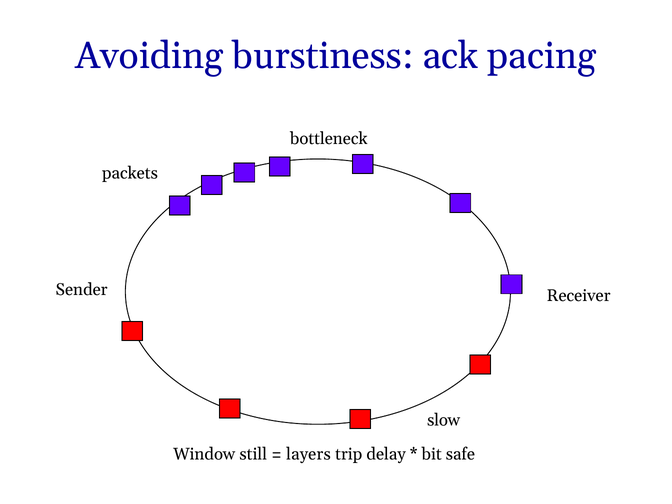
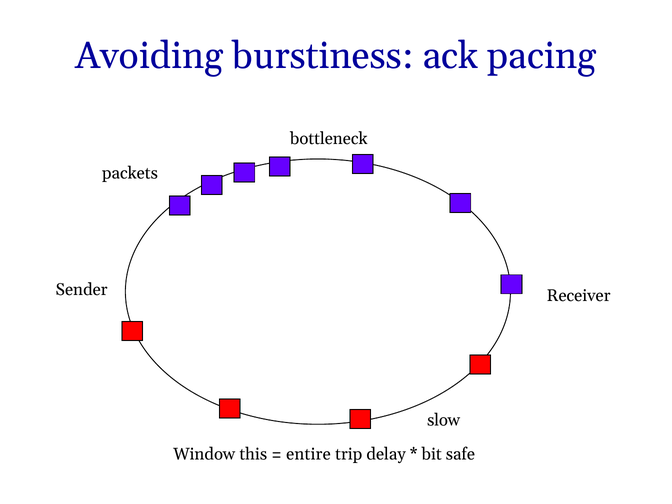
still: still -> this
layers: layers -> entire
